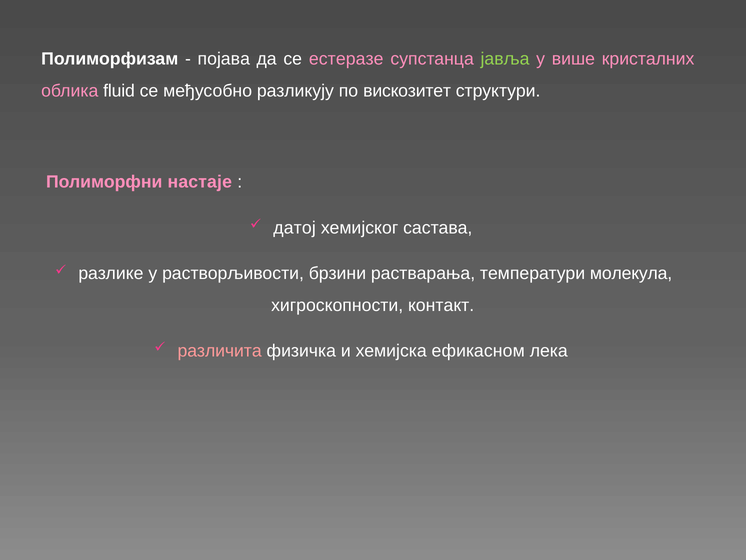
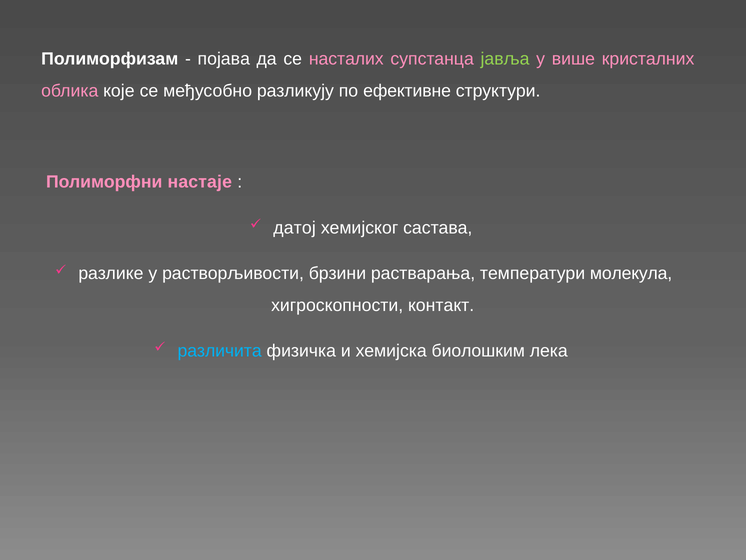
естеразе: естеразе -> насталих
fluid: fluid -> које
вискозитет: вискозитет -> ефективне
различита colour: pink -> light blue
ефикасном: ефикасном -> биолошким
